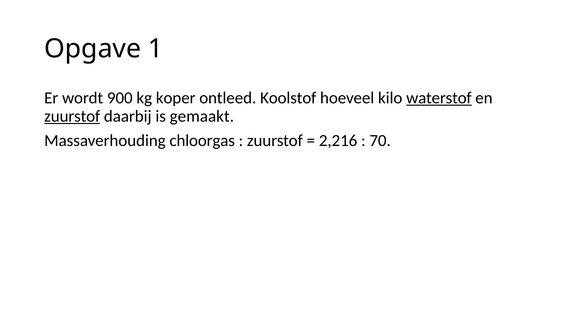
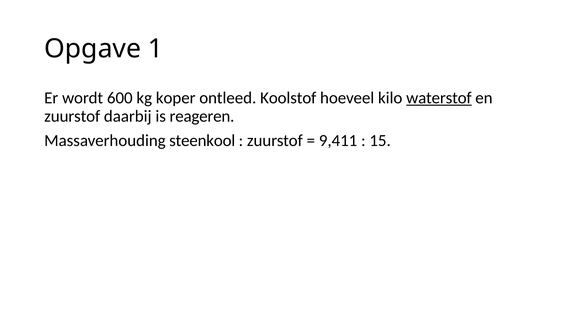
900: 900 -> 600
zuurstof at (72, 116) underline: present -> none
gemaakt: gemaakt -> reageren
chloorgas: chloorgas -> steenkool
2,216: 2,216 -> 9,411
70: 70 -> 15
